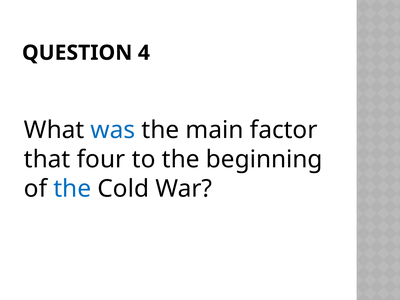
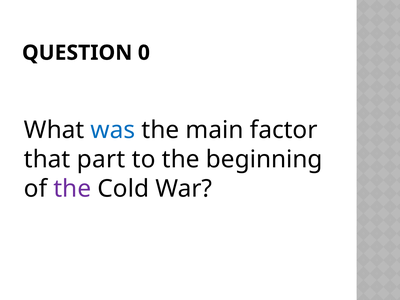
4: 4 -> 0
four: four -> part
the at (72, 189) colour: blue -> purple
